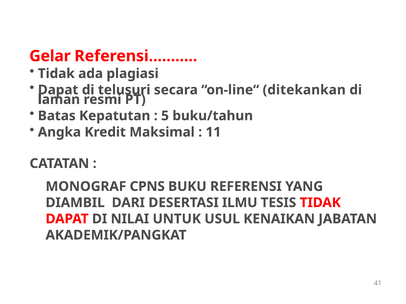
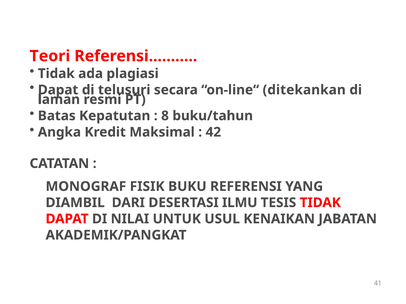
Gelar: Gelar -> Teori
5: 5 -> 8
11: 11 -> 42
CPNS: CPNS -> FISIK
